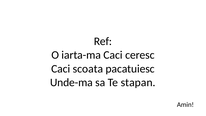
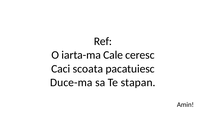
iarta-ma Caci: Caci -> Cale
Unde-ma: Unde-ma -> Duce-ma
